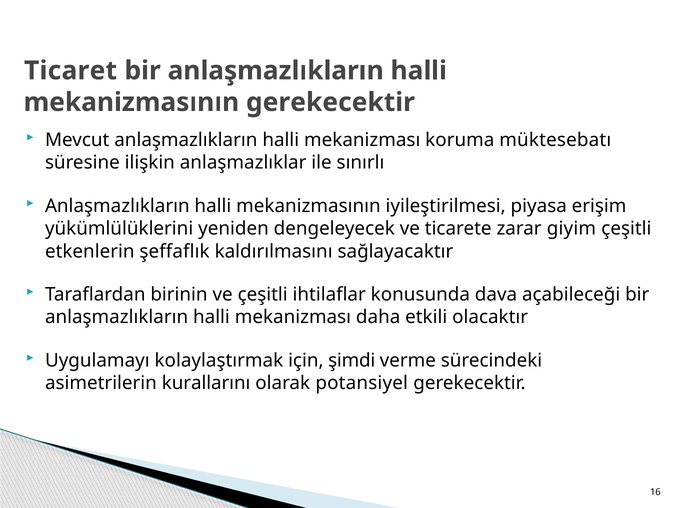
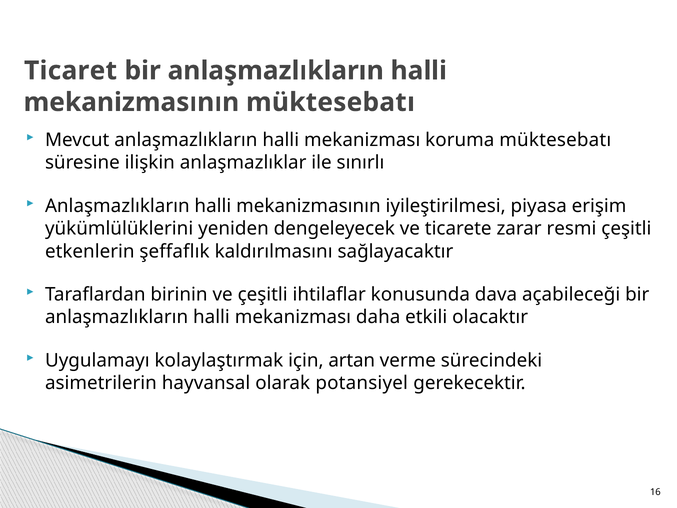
mekanizmasının gerekecektir: gerekecektir -> müktesebatı
giyim: giyim -> resmi
şimdi: şimdi -> artan
kurallarını: kurallarını -> hayvansal
